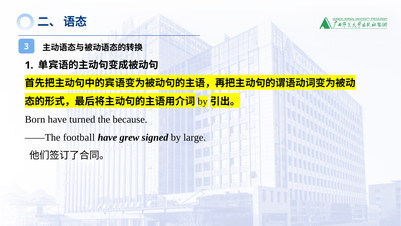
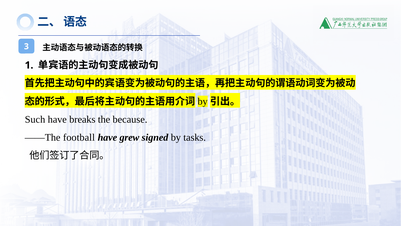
Born: Born -> Such
turned: turned -> breaks
large: large -> tasks
